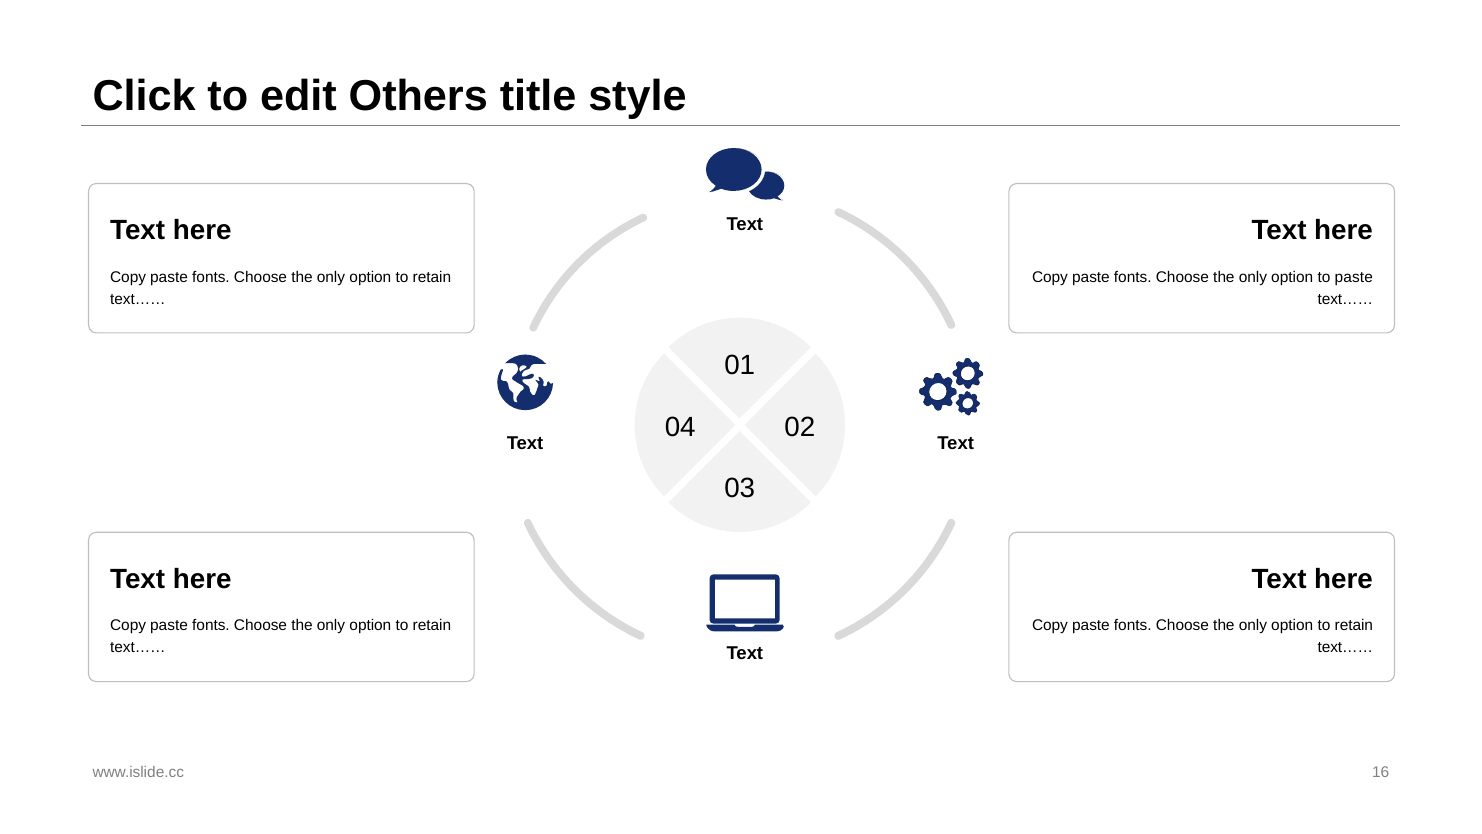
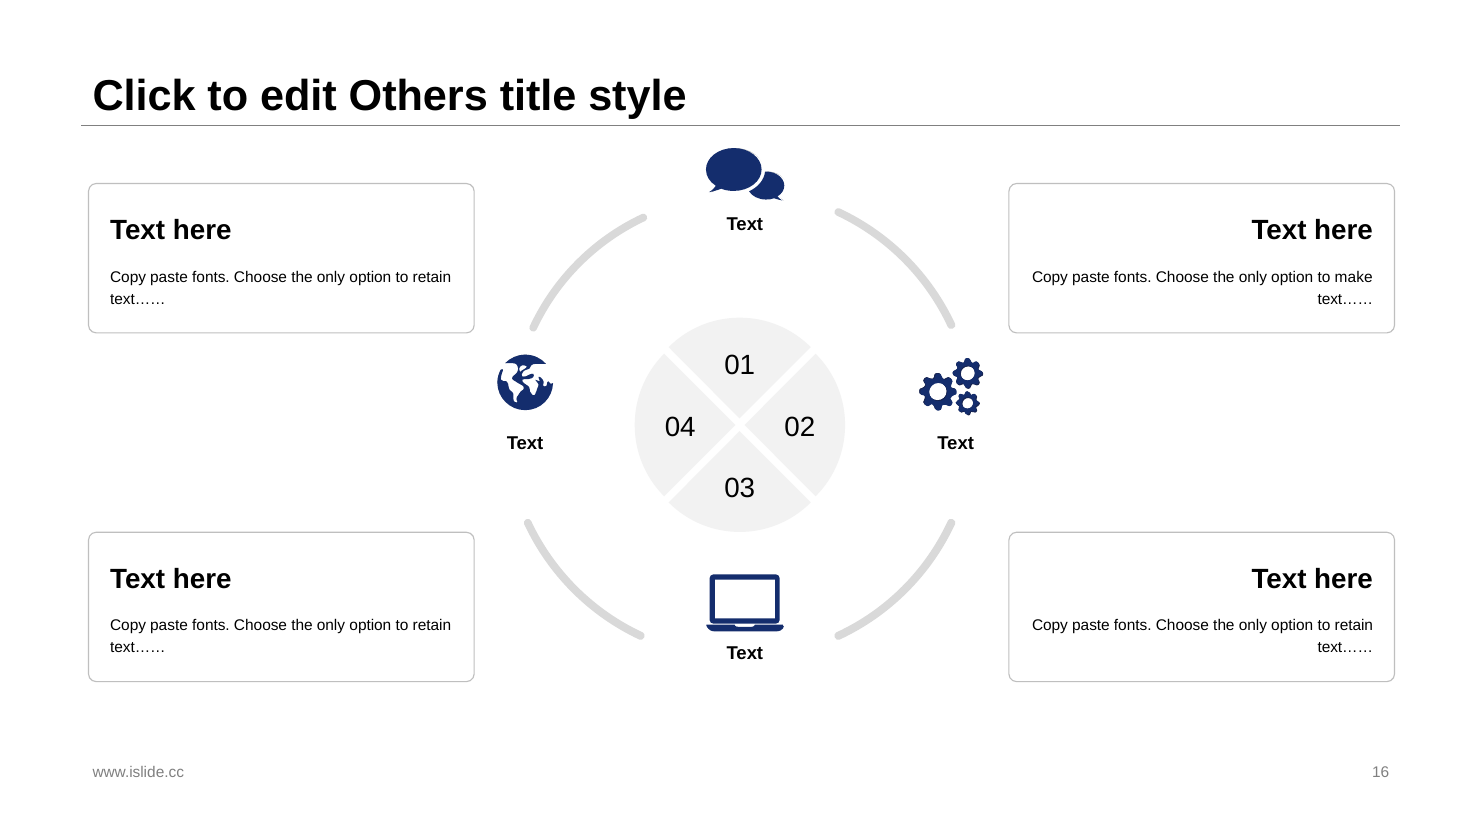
to paste: paste -> make
